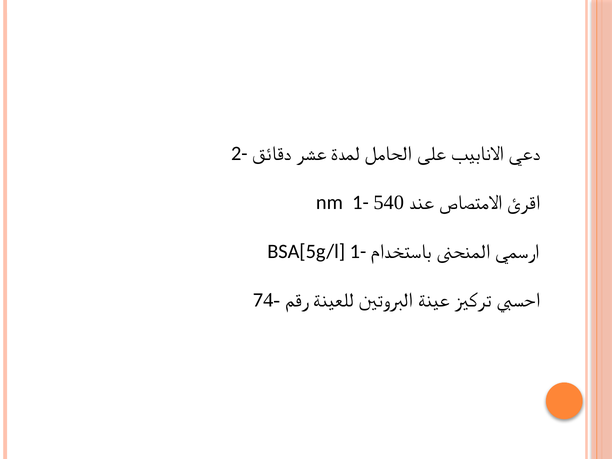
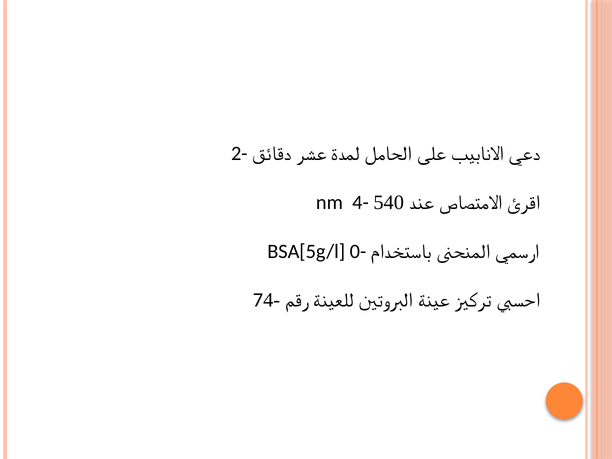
nm 1-: 1- -> 4-
BSA[5g/l 1-: 1- -> 0-
